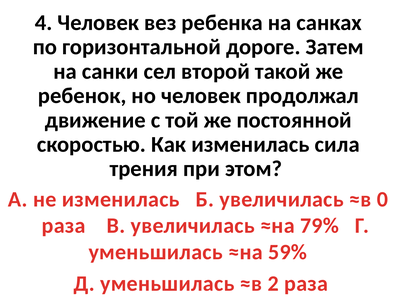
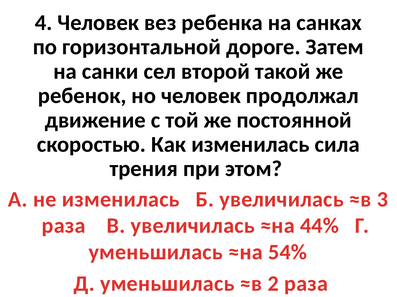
0: 0 -> 3
79%: 79% -> 44%
59%: 59% -> 54%
